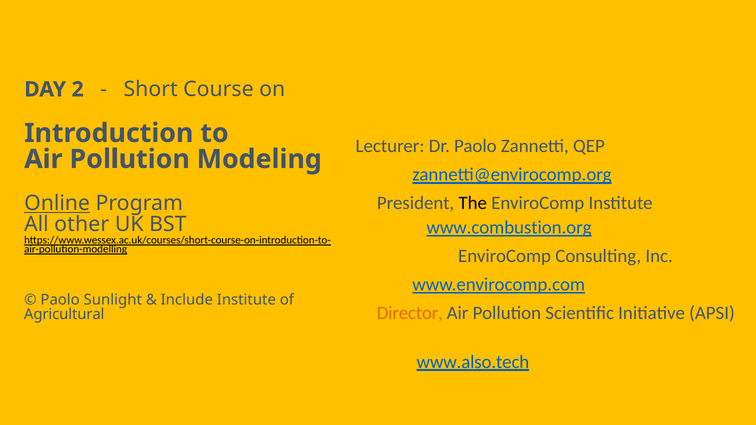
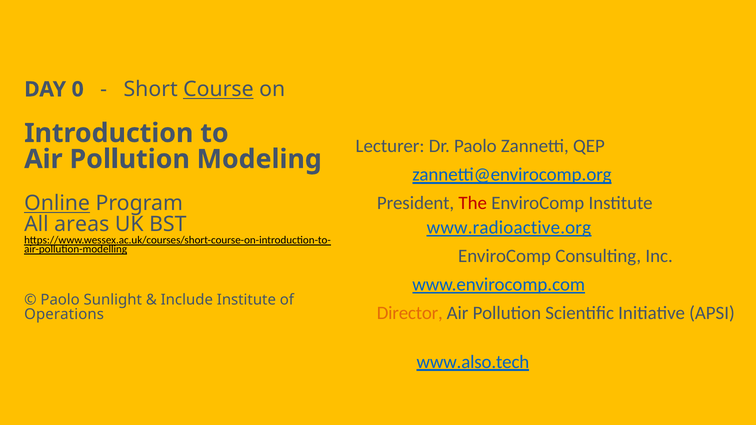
2: 2 -> 0
Course underline: none -> present
The colour: black -> red
other: other -> areas
www.combustion.org: www.combustion.org -> www.radioactive.org
Agricultural: Agricultural -> Operations
